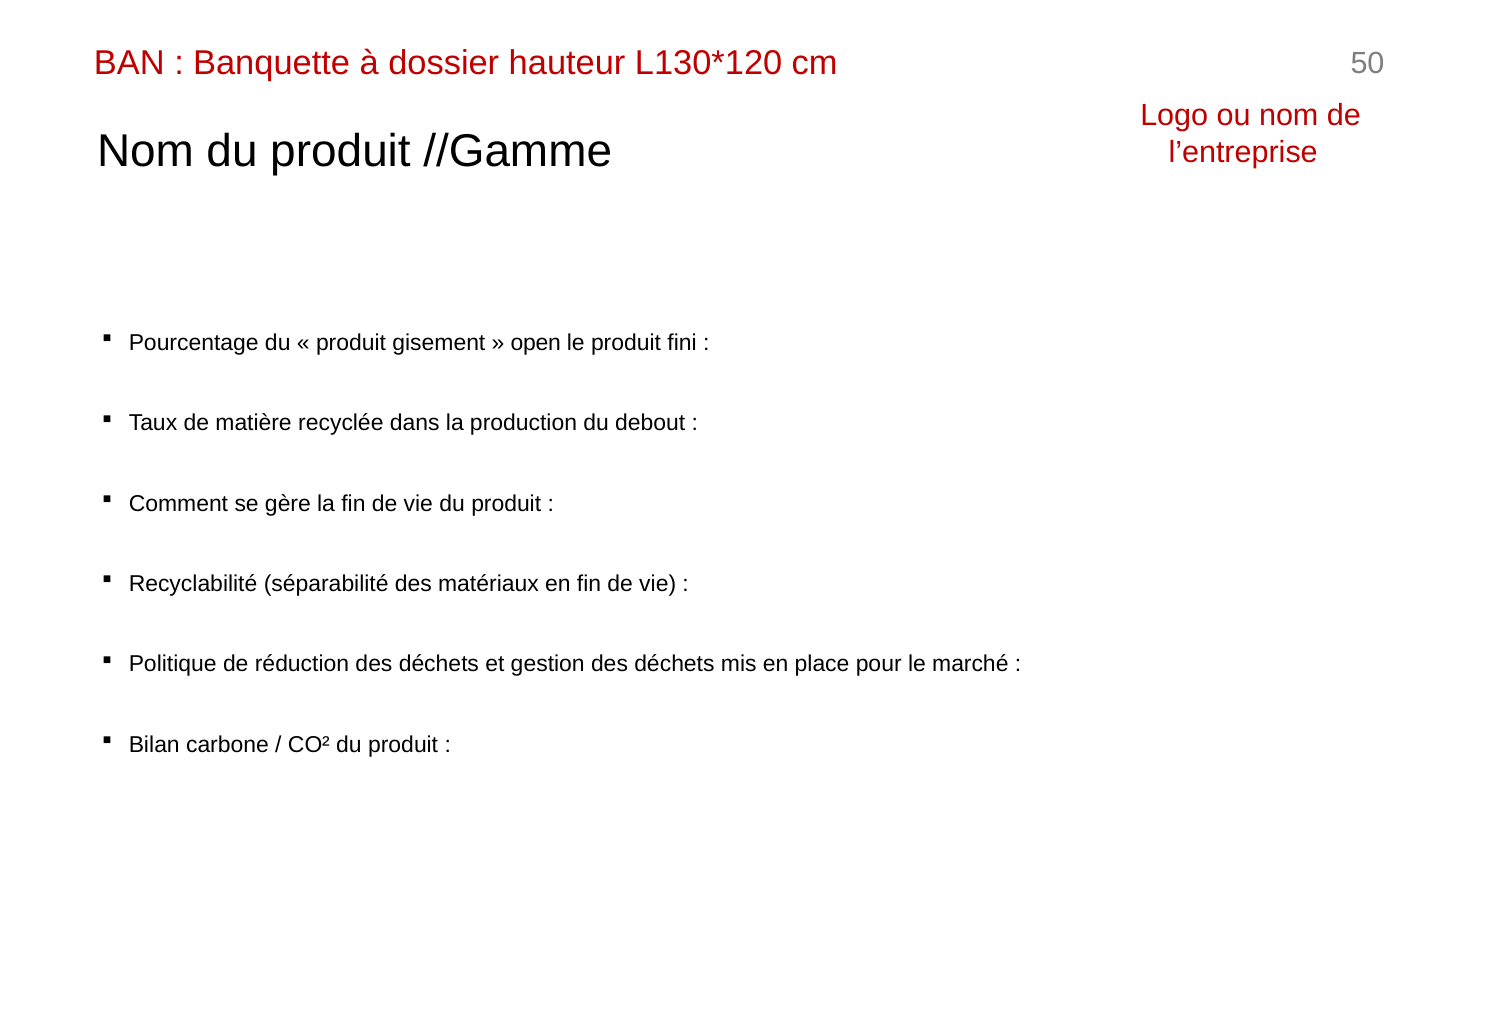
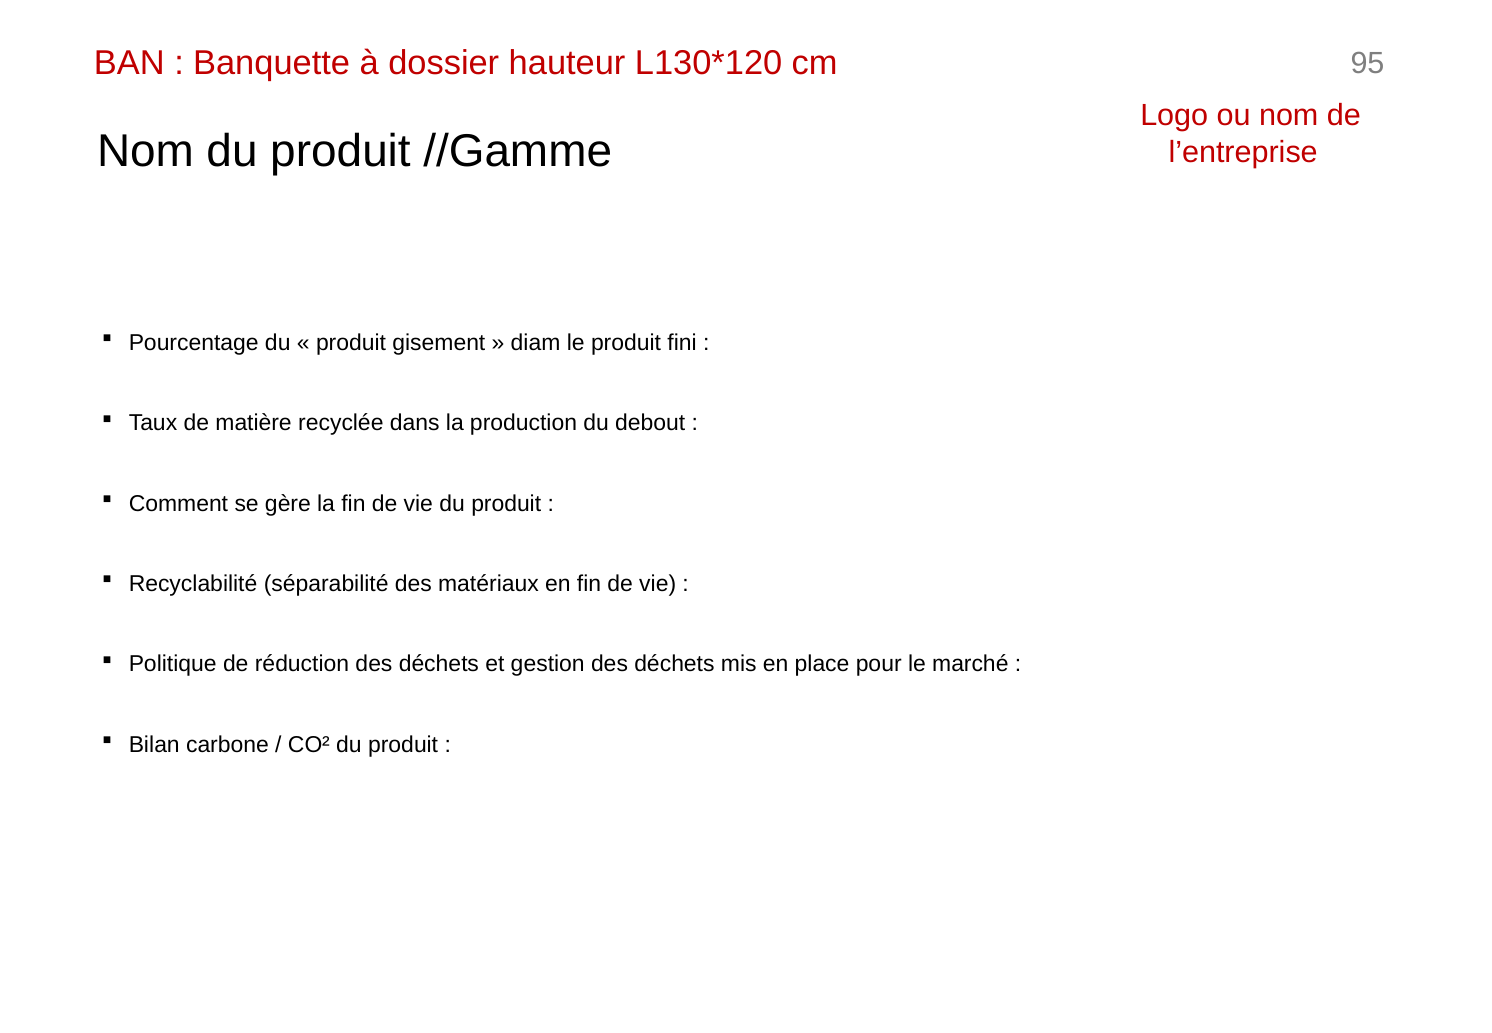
50: 50 -> 95
open: open -> diam
